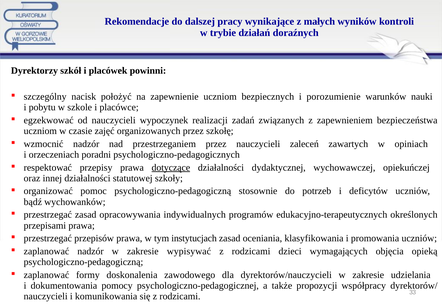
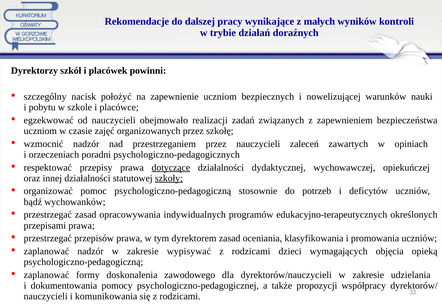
porozumienie: porozumienie -> nowelizującej
wypoczynek: wypoczynek -> obejmowało
szkoły underline: none -> present
instytucjach: instytucjach -> dyrektorem
